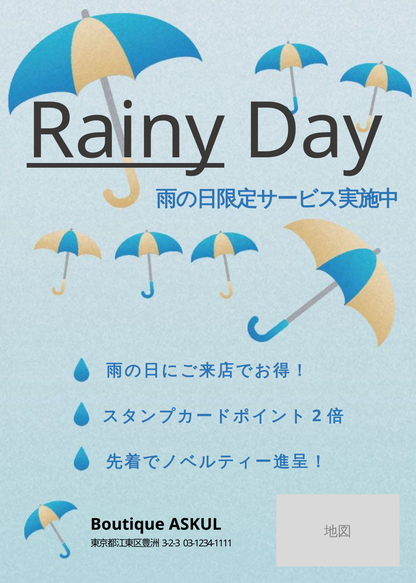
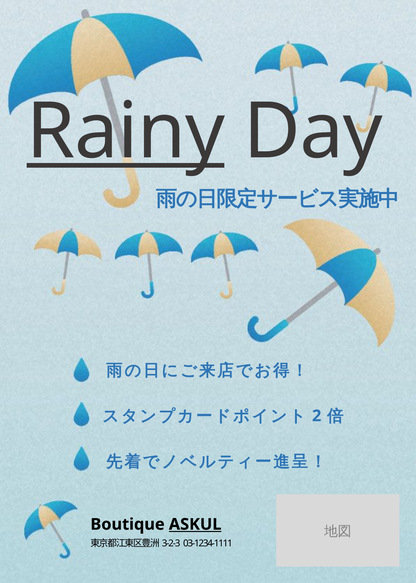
ASKUL underline: none -> present
